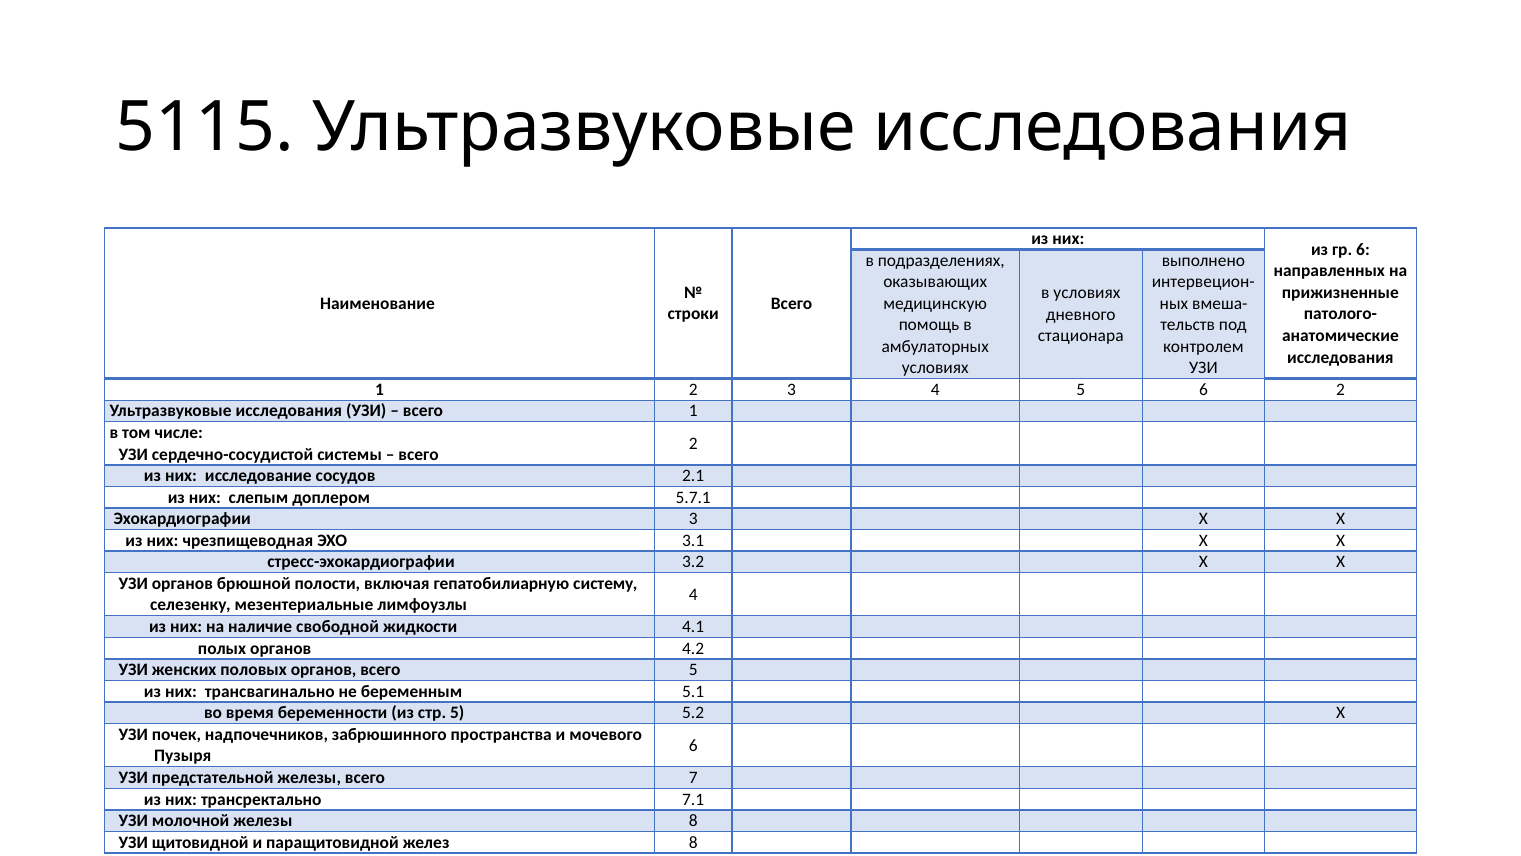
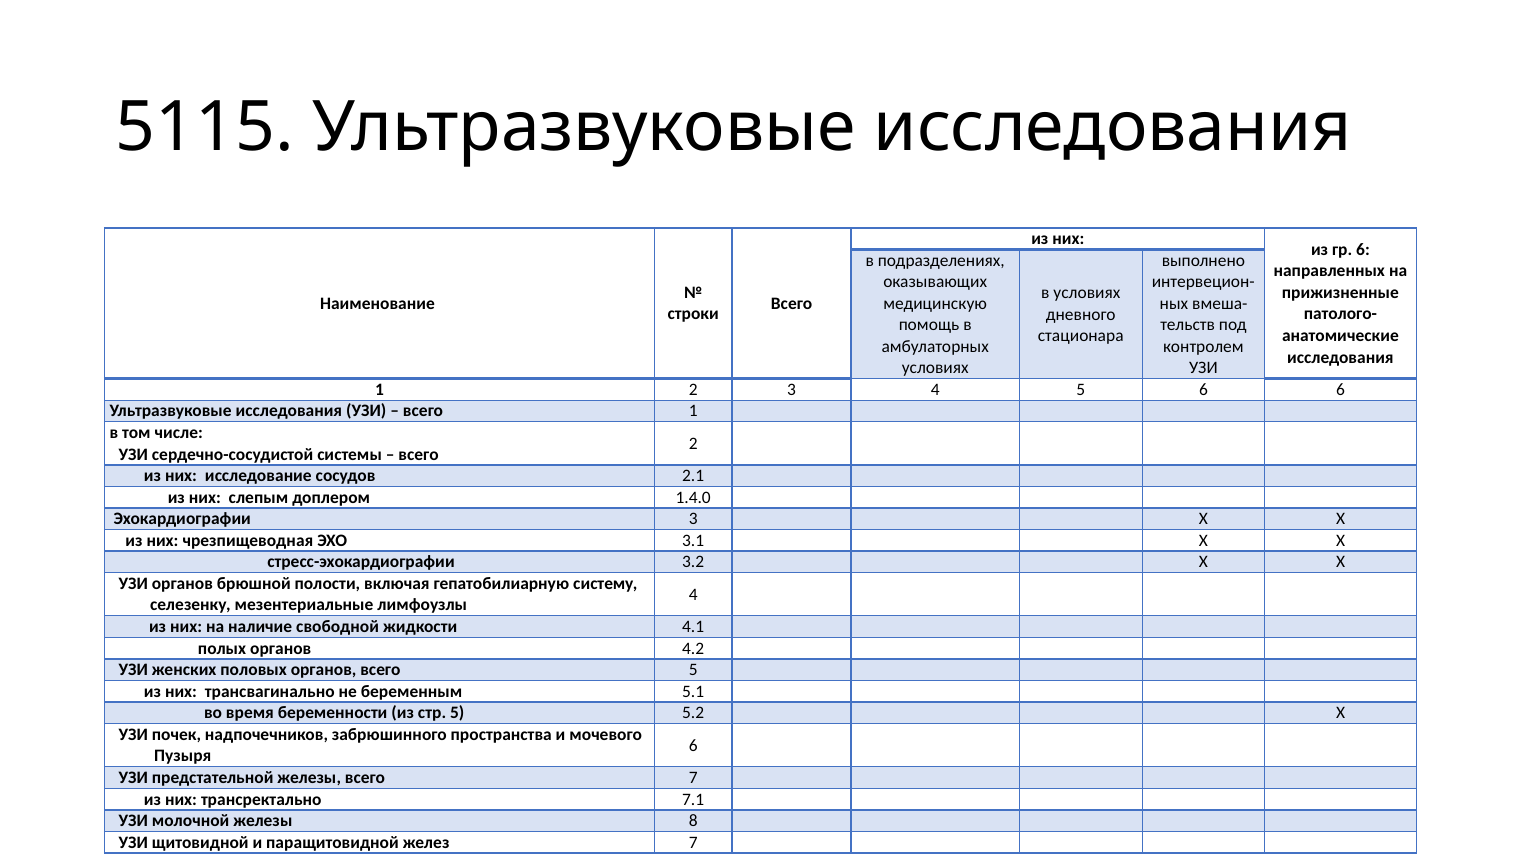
6 2: 2 -> 6
5.7.1: 5.7.1 -> 1.4.0
желез 8: 8 -> 7
